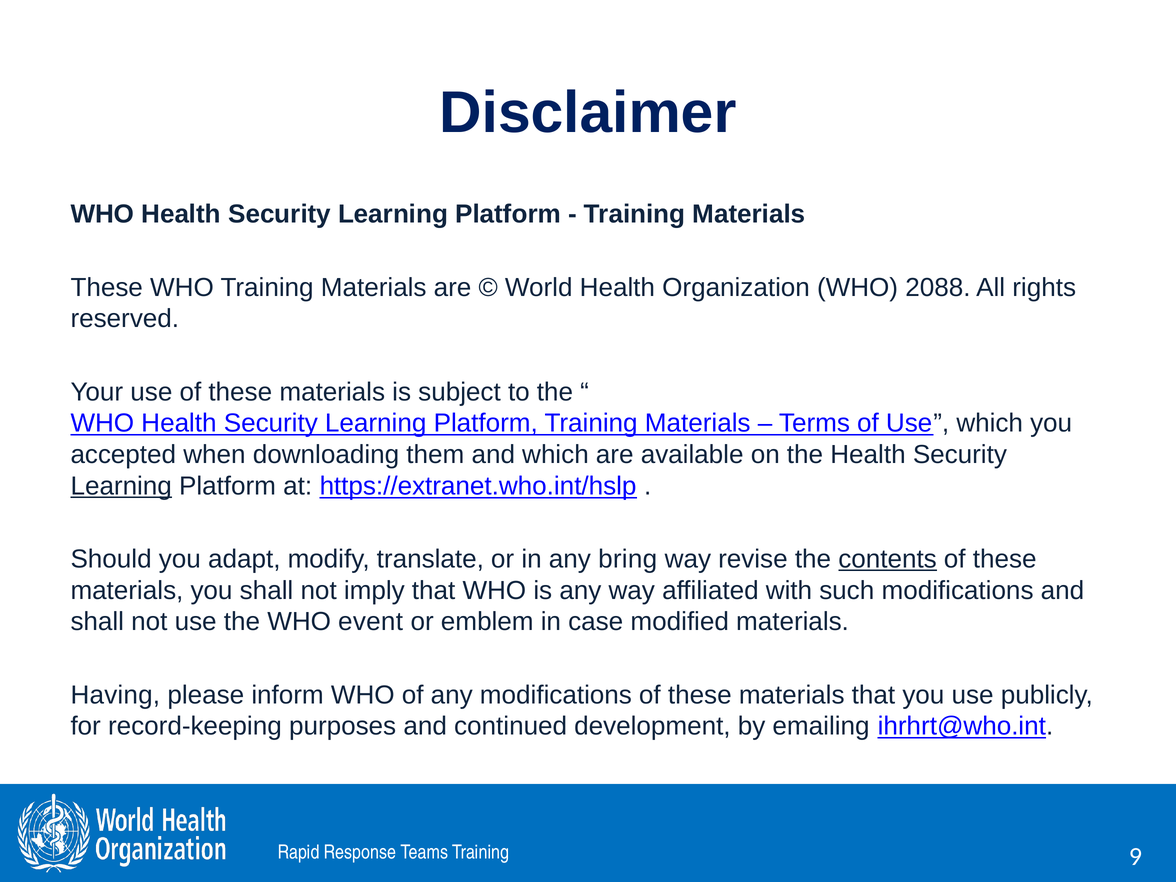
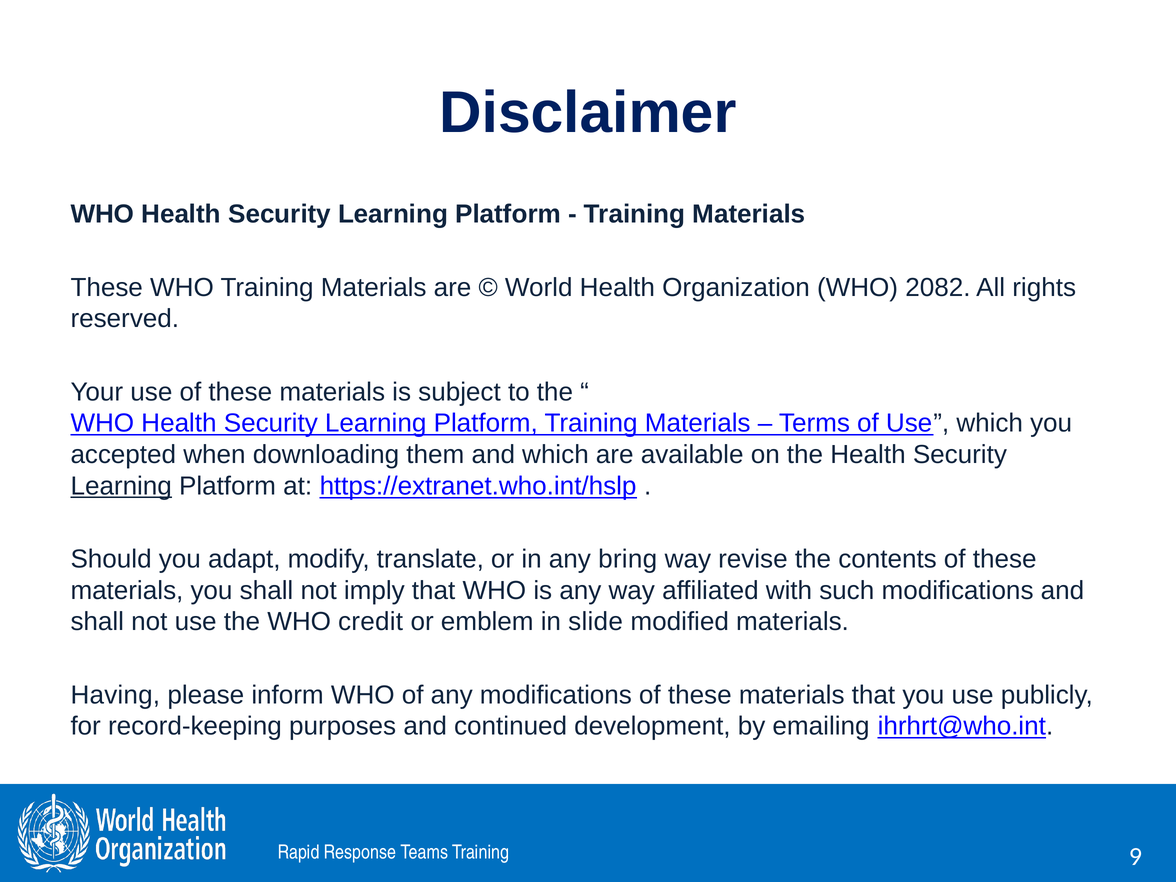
2088: 2088 -> 2082
contents underline: present -> none
event: event -> credit
case: case -> slide
